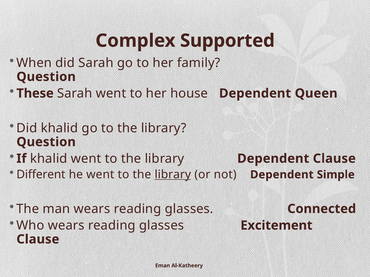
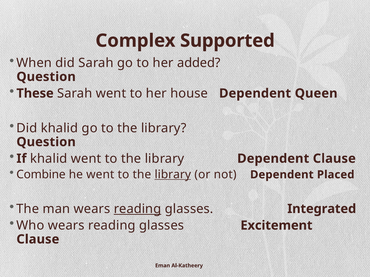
family: family -> added
Different: Different -> Combine
Simple: Simple -> Placed
reading at (138, 209) underline: none -> present
Connected: Connected -> Integrated
